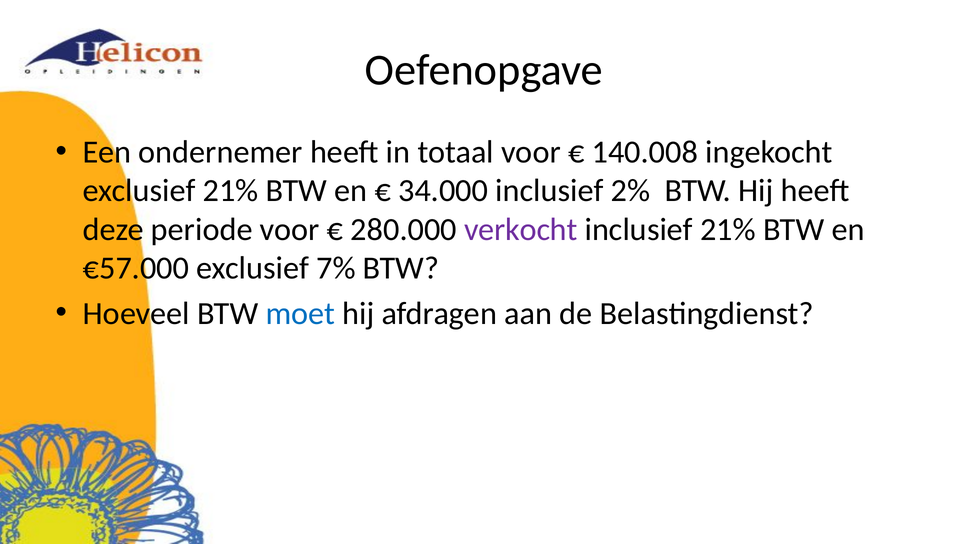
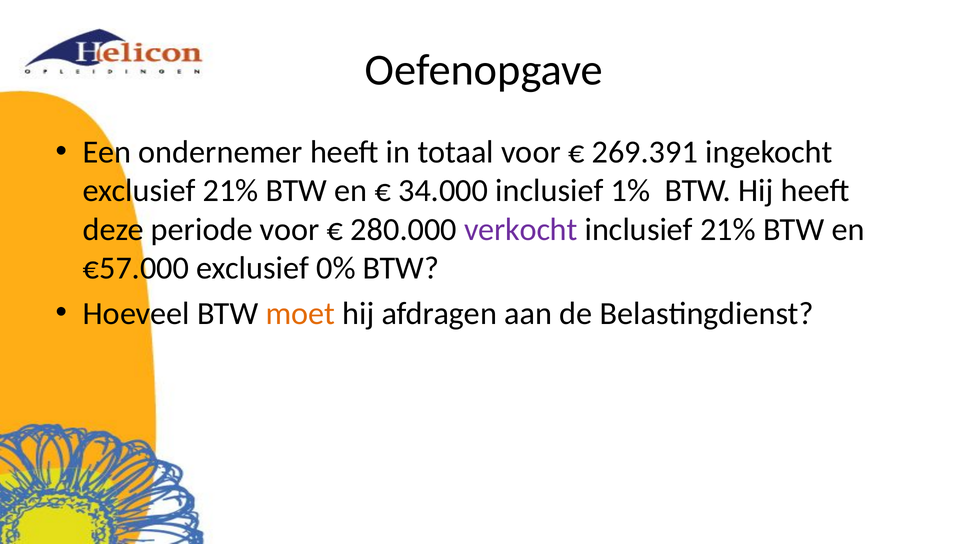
140.008: 140.008 -> 269.391
2%: 2% -> 1%
7%: 7% -> 0%
moet colour: blue -> orange
